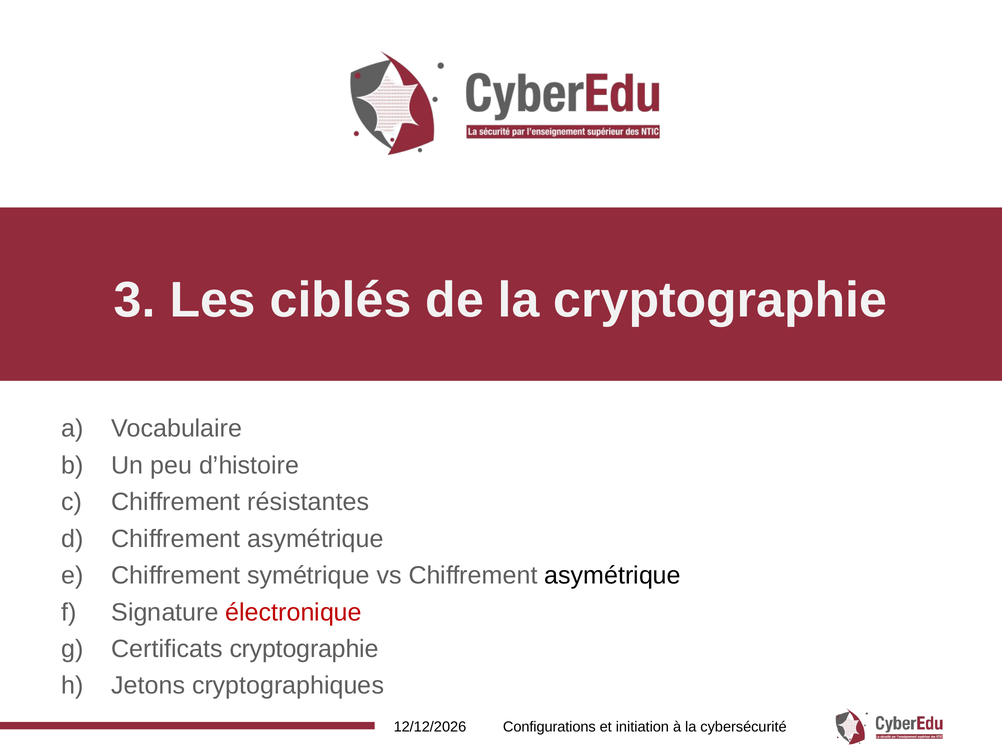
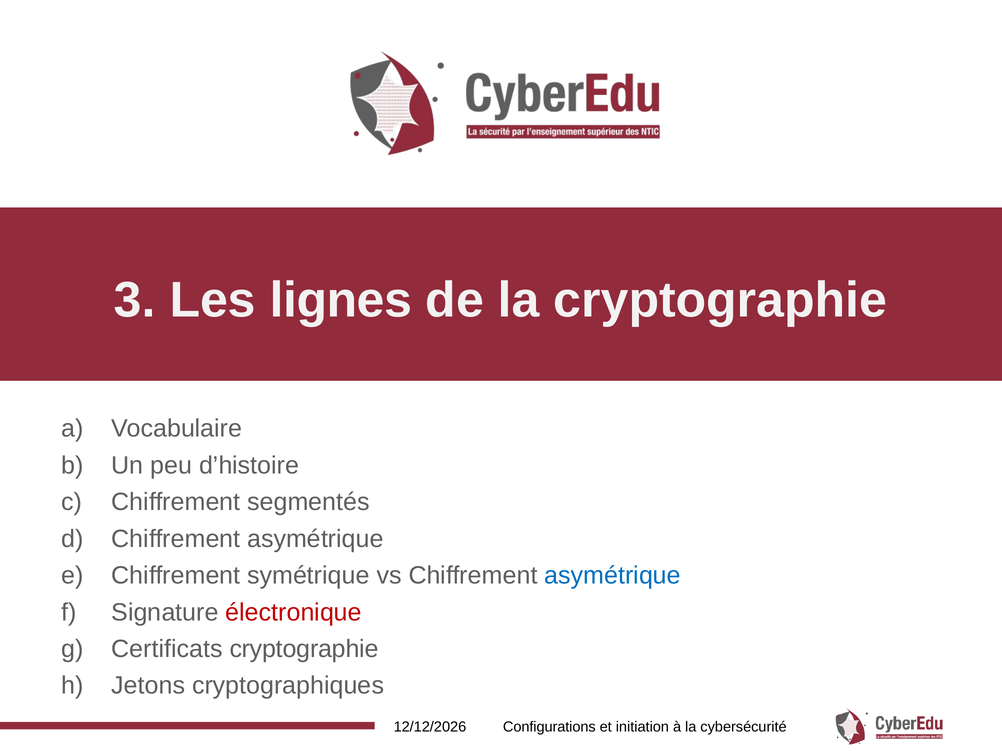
ciblés: ciblés -> lignes
résistantes: résistantes -> segmentés
asymétrique at (613, 576) colour: black -> blue
